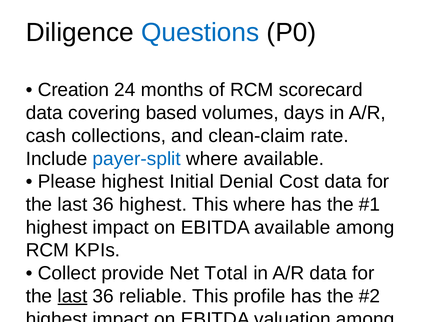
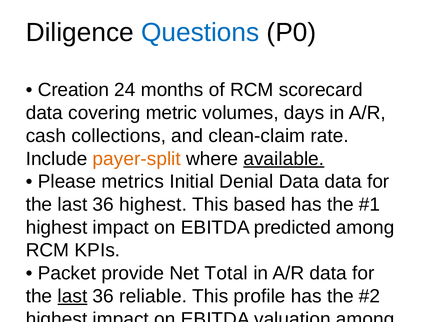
covering based: based -> metric
payer-split colour: blue -> orange
available at (284, 159) underline: none -> present
Please highest: highest -> metrics
Denial Cost: Cost -> Data
This where: where -> based
EBITDA available: available -> predicted
Collect at (67, 274): Collect -> Packet
